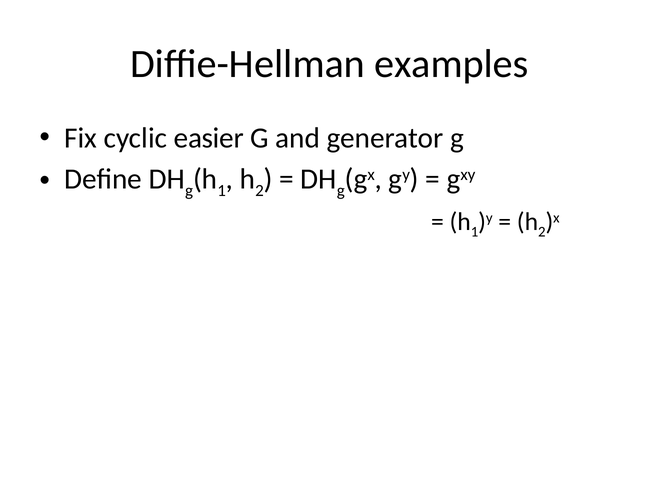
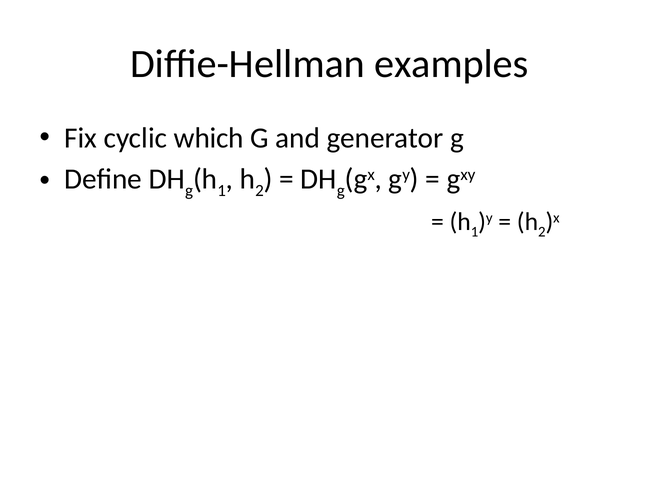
easier: easier -> which
